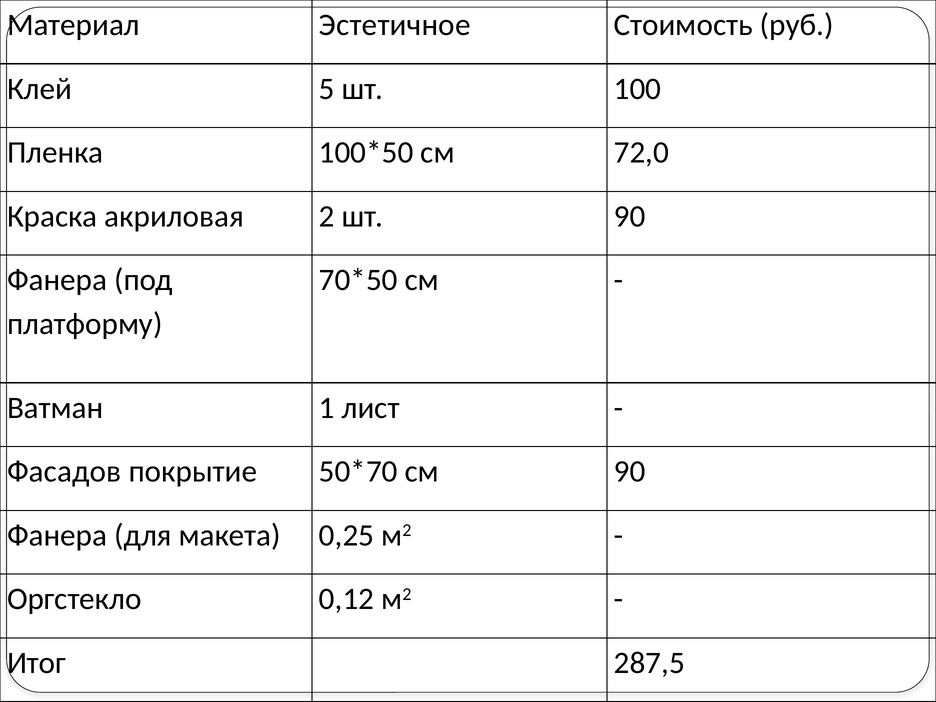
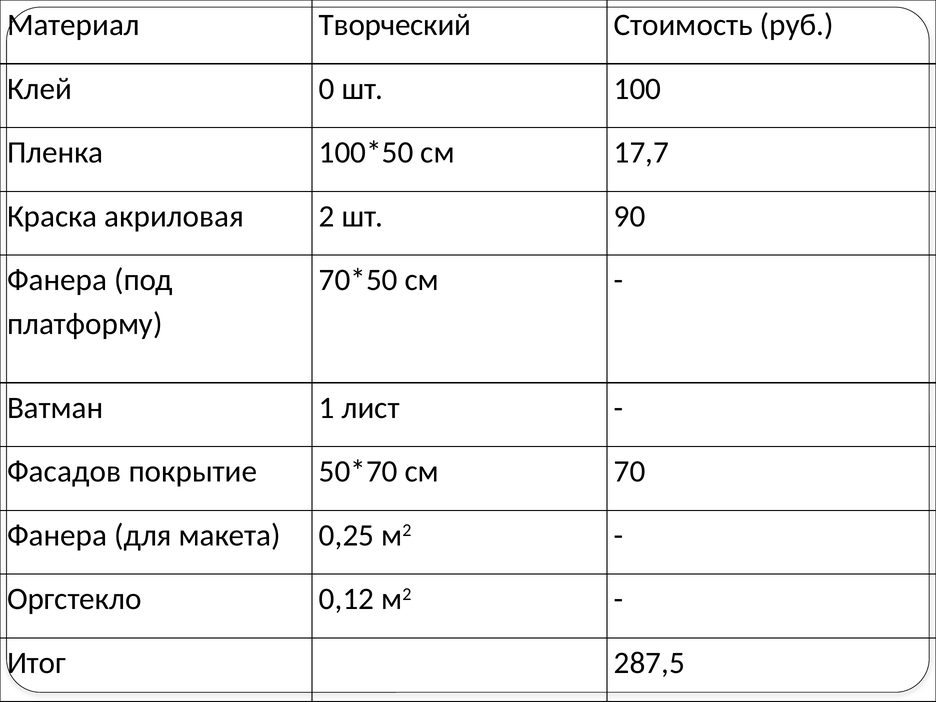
Эстетичное: Эстетичное -> Творческий
5: 5 -> 0
72,0: 72,0 -> 17,7
см 90: 90 -> 70
